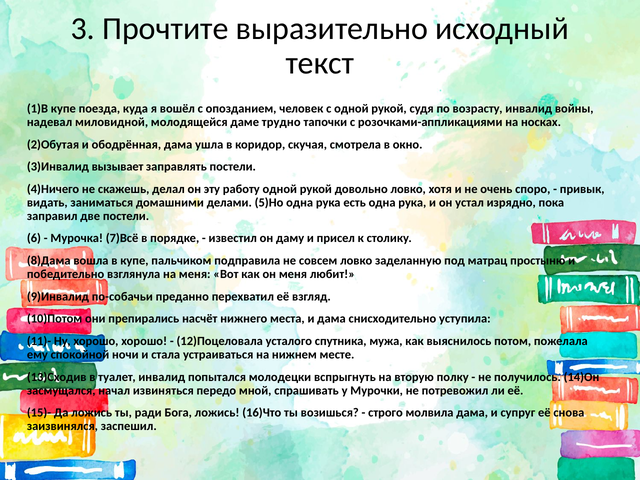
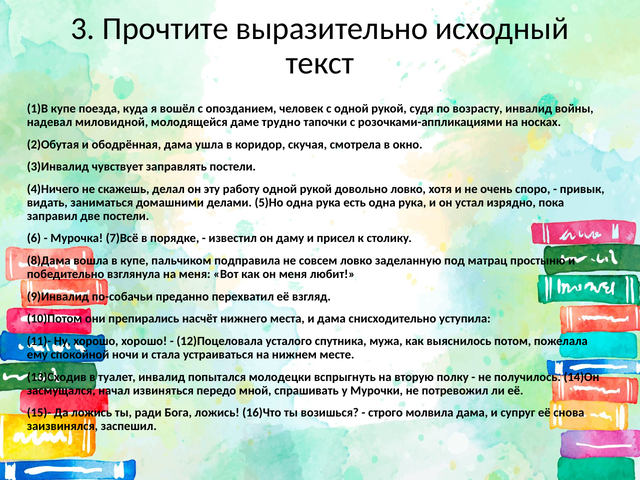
вызывает: вызывает -> чувствует
